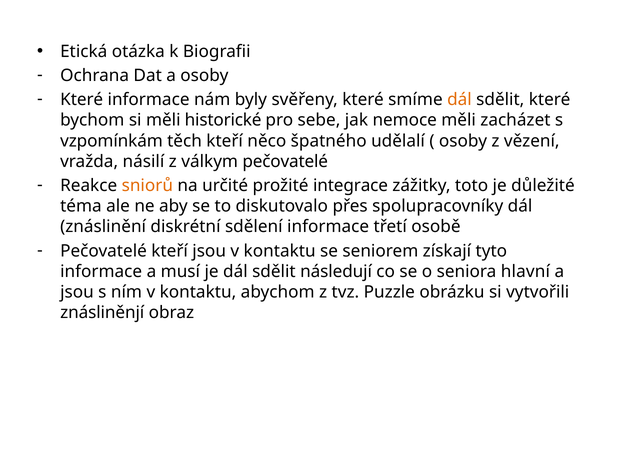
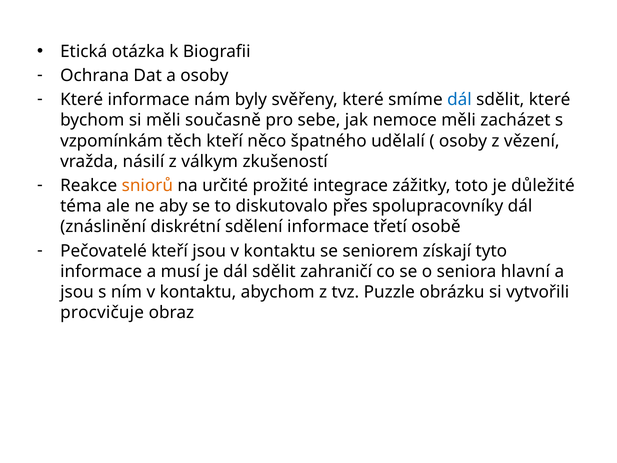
dál at (459, 100) colour: orange -> blue
historické: historické -> současně
válkym pečovatelé: pečovatelé -> zkušeností
následují: následují -> zahraničí
znásliněnjí: znásliněnjí -> procvičuje
